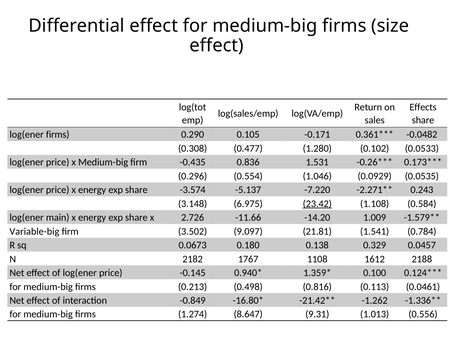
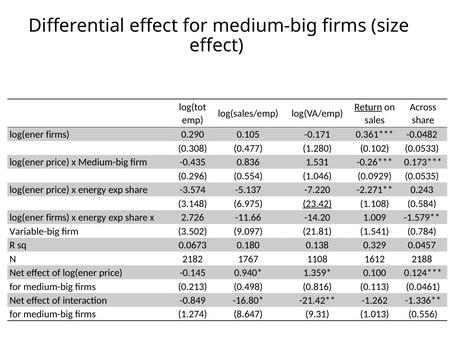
Return underline: none -> present
Effects: Effects -> Across
main at (58, 217): main -> firms
